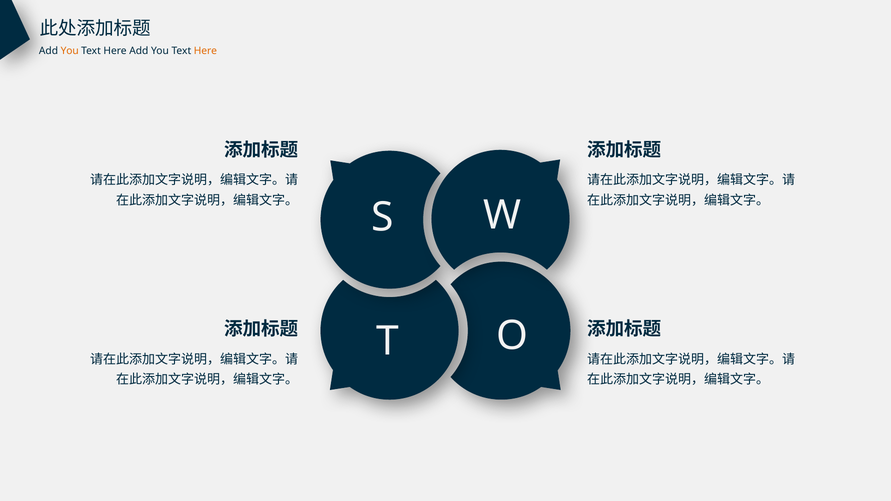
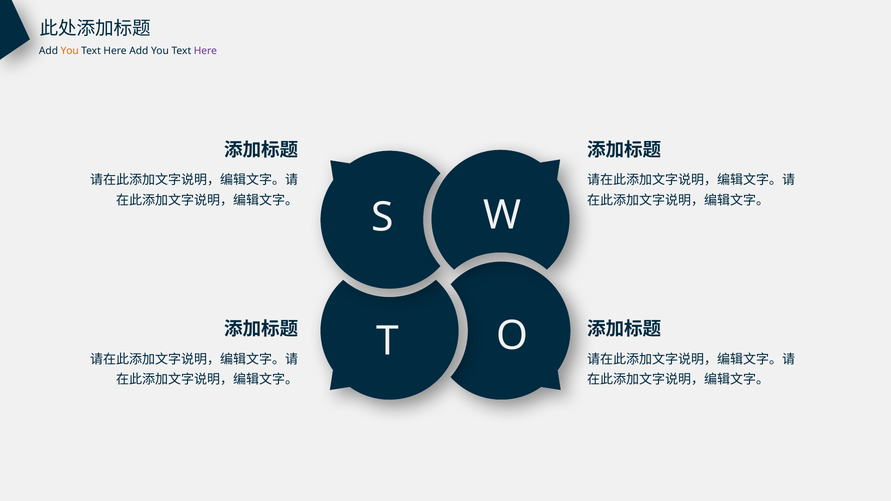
Here at (205, 51) colour: orange -> purple
